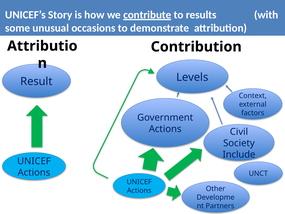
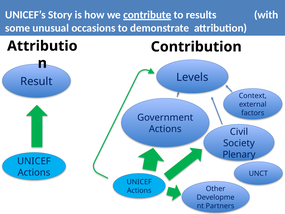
Include: Include -> Plenary
